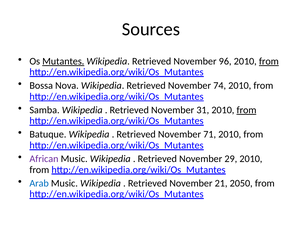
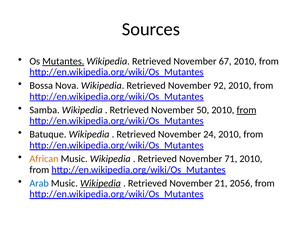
96: 96 -> 67
from at (269, 61) underline: present -> none
74: 74 -> 92
31: 31 -> 50
71: 71 -> 24
African colour: purple -> orange
29: 29 -> 71
Wikipedia at (100, 183) underline: none -> present
2050: 2050 -> 2056
